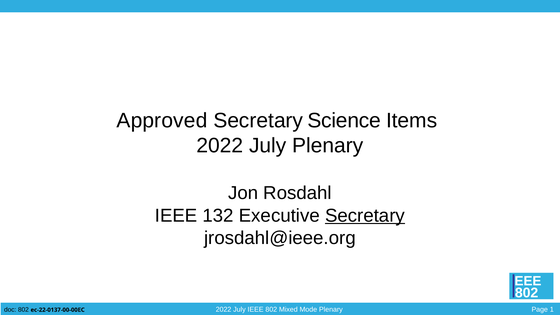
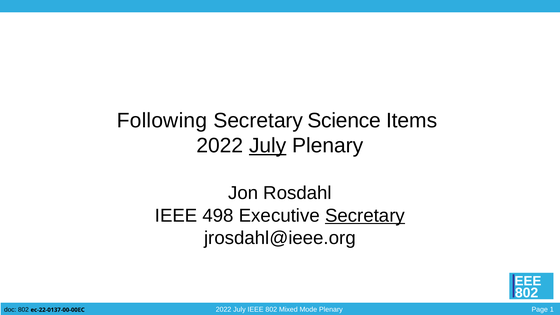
Approved: Approved -> Following
July at (268, 146) underline: none -> present
132: 132 -> 498
